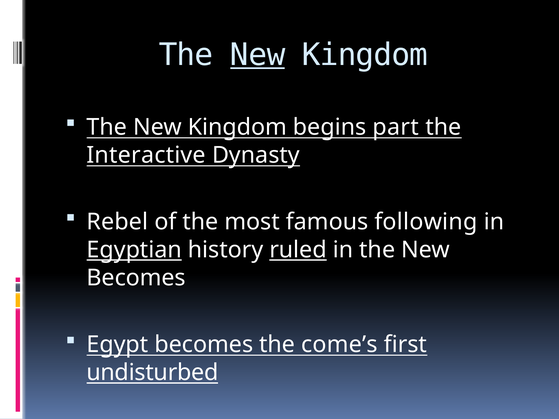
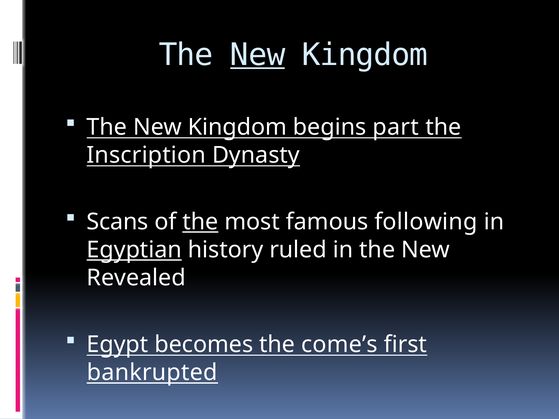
Interactive: Interactive -> Inscription
Rebel: Rebel -> Scans
the at (200, 222) underline: none -> present
ruled underline: present -> none
Becomes at (136, 278): Becomes -> Revealed
undisturbed: undisturbed -> bankrupted
